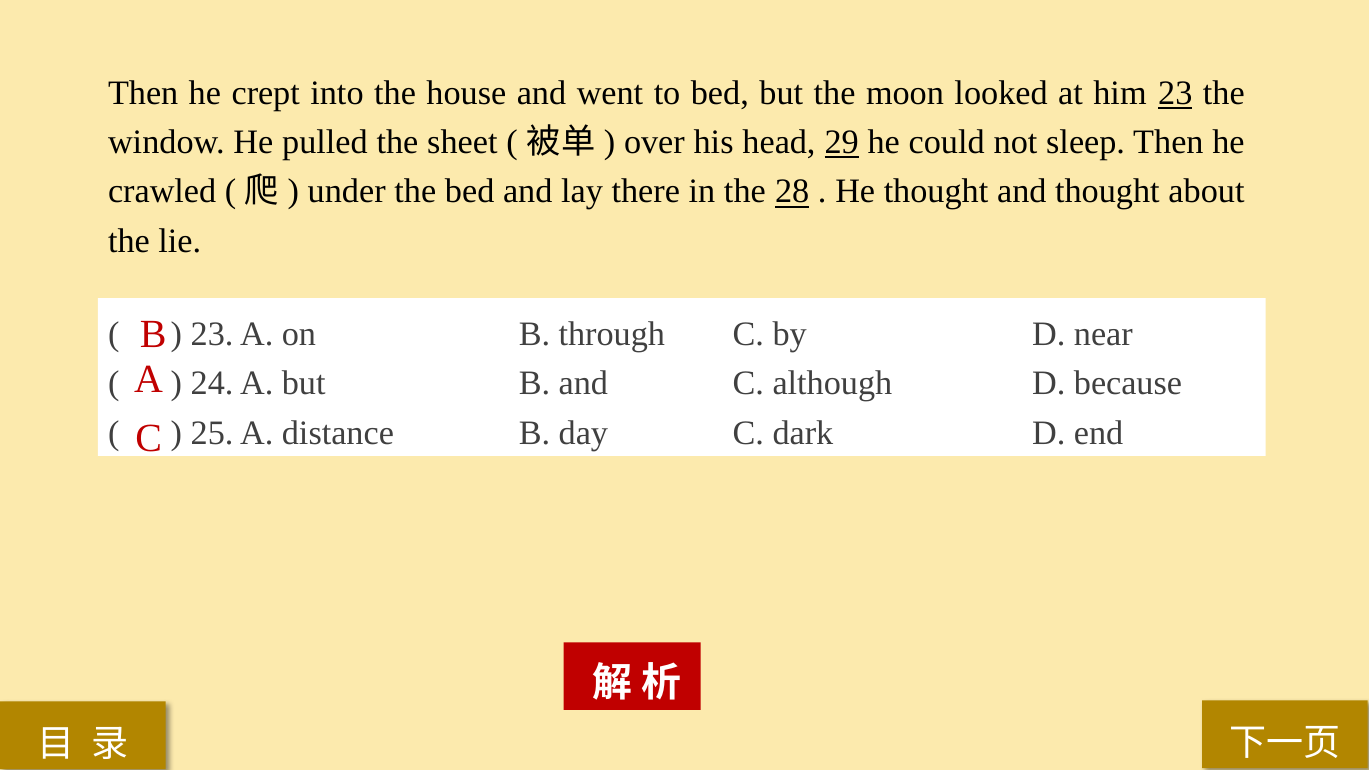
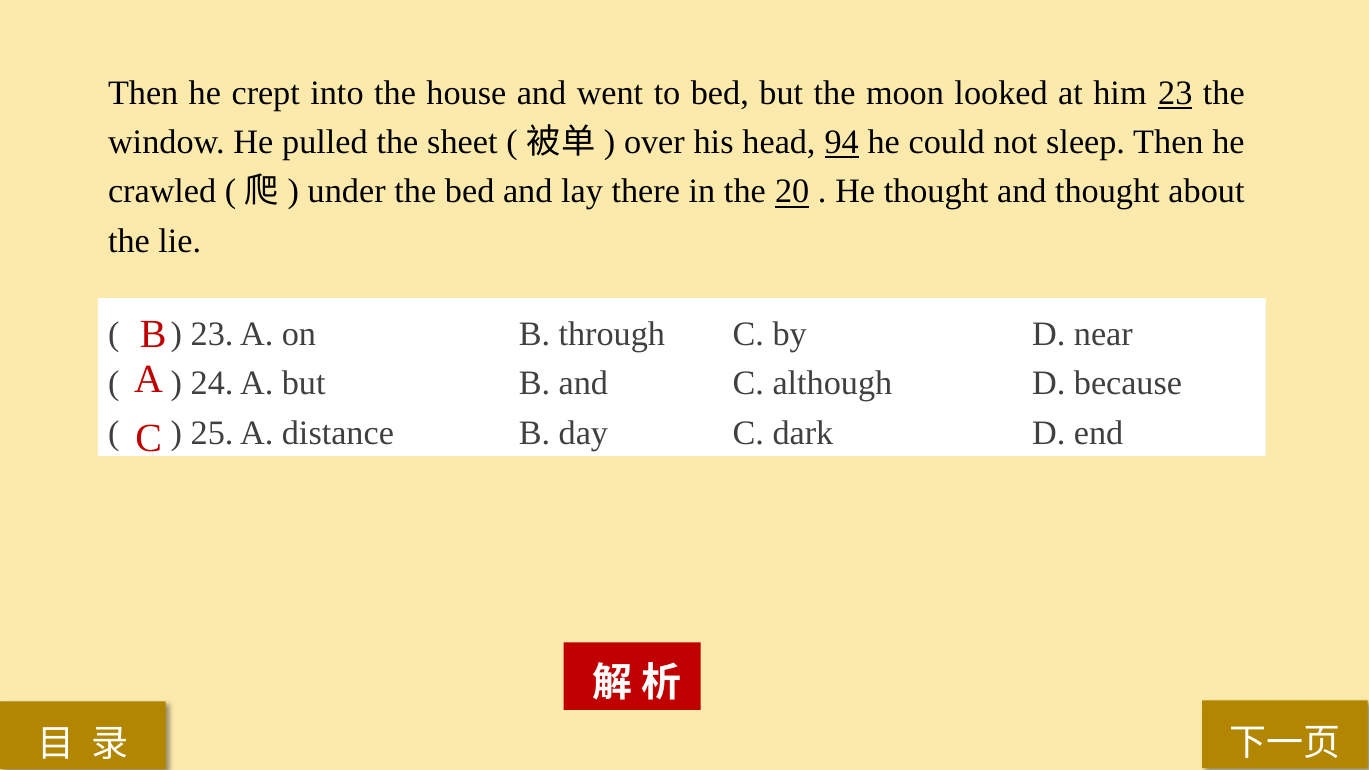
29: 29 -> 94
28: 28 -> 20
